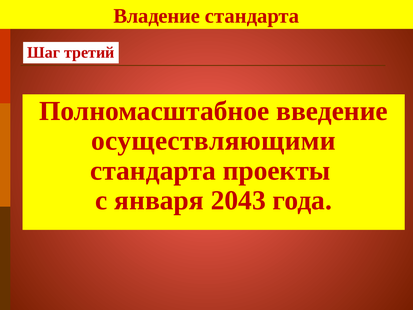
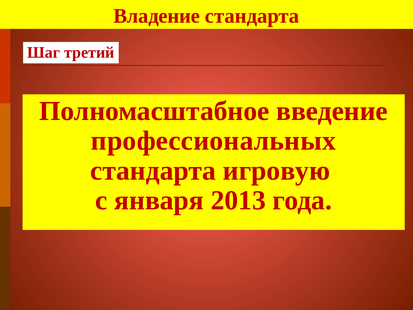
осуществляющими: осуществляющими -> профессиональных
проекты: проекты -> игровую
2043: 2043 -> 2013
